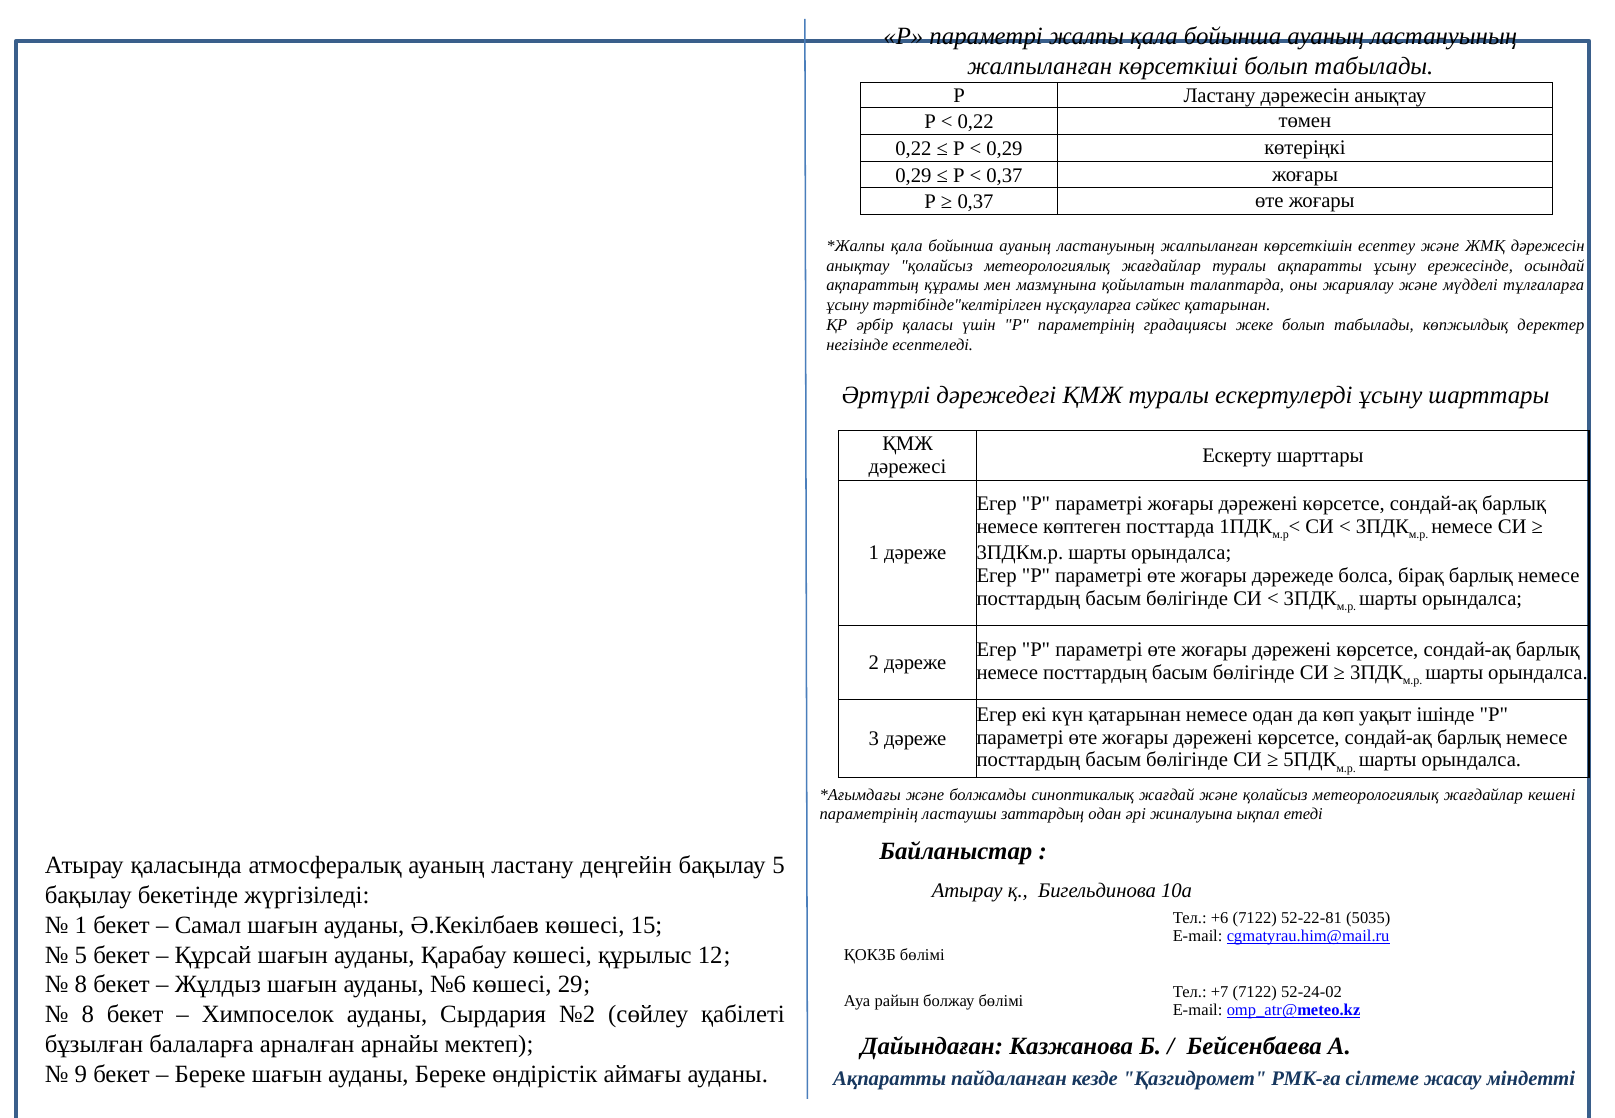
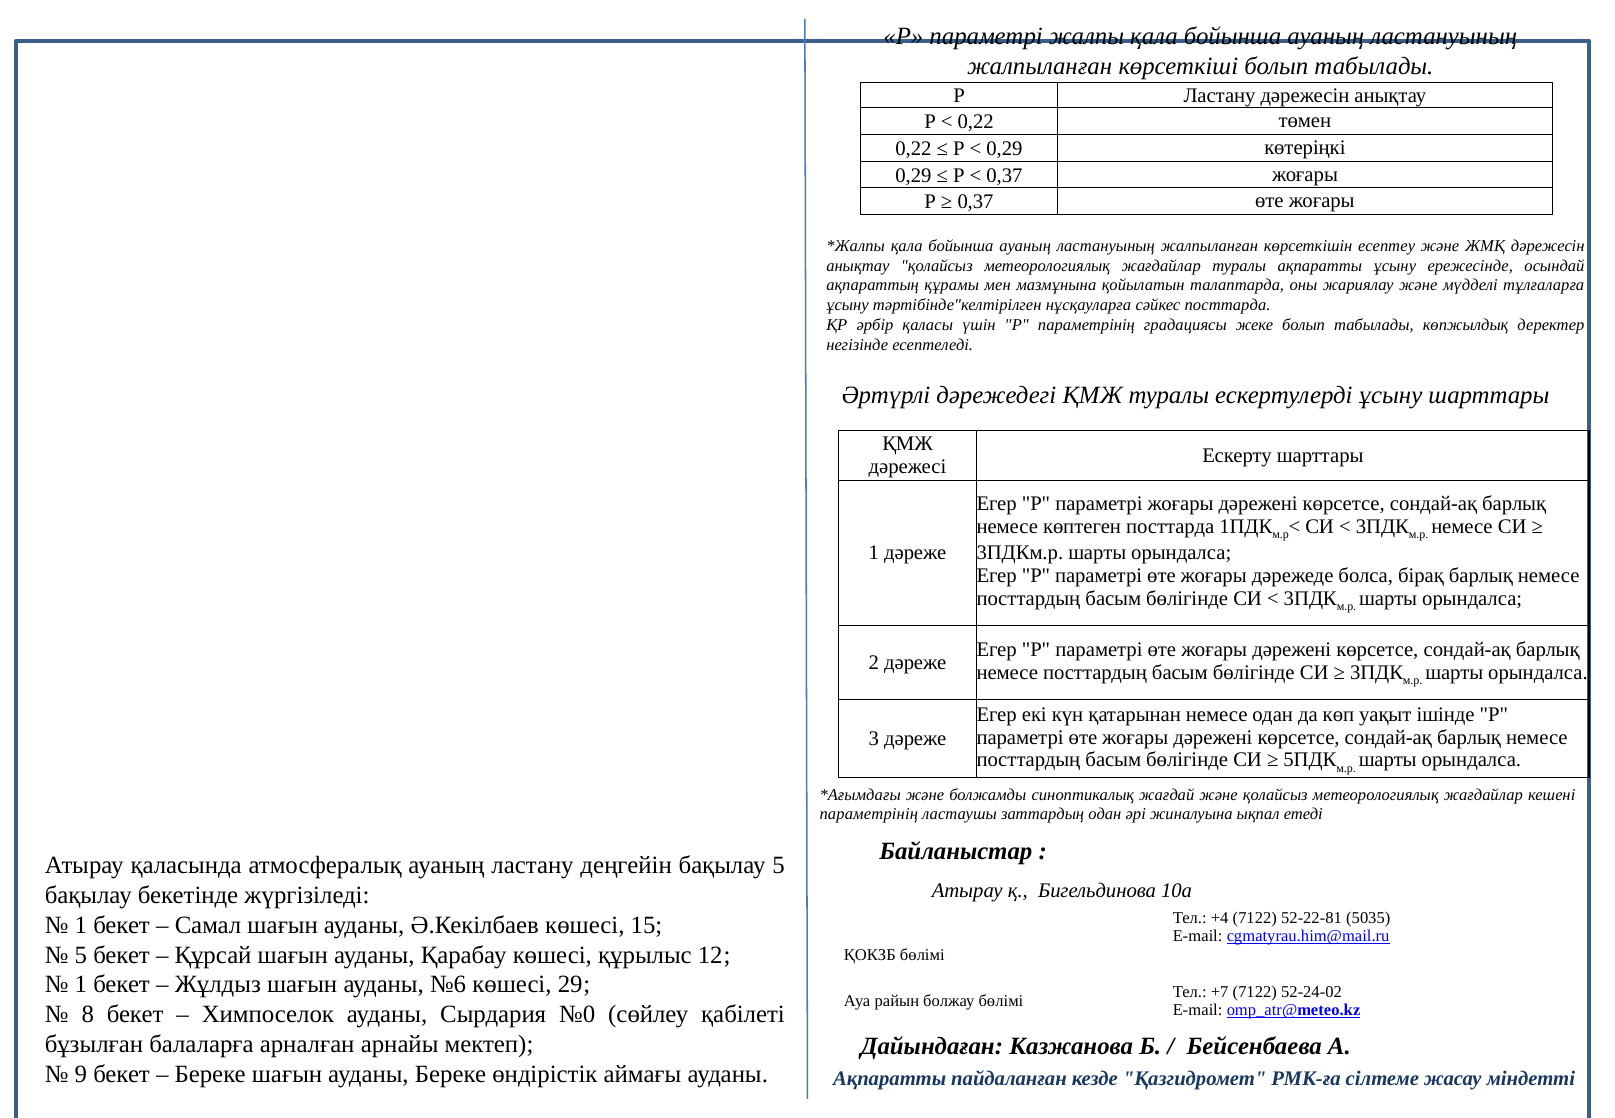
сәйкес қатарынан: қатарынан -> посттарда
+6: +6 -> +4
8 at (81, 985): 8 -> 1
№2: №2 -> №0
